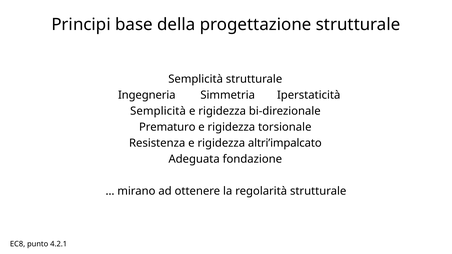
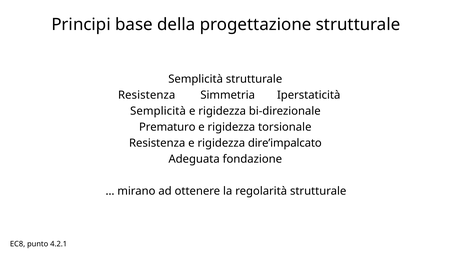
Ingegneria at (147, 95): Ingegneria -> Resistenza
altri’impalcato: altri’impalcato -> dire’impalcato
